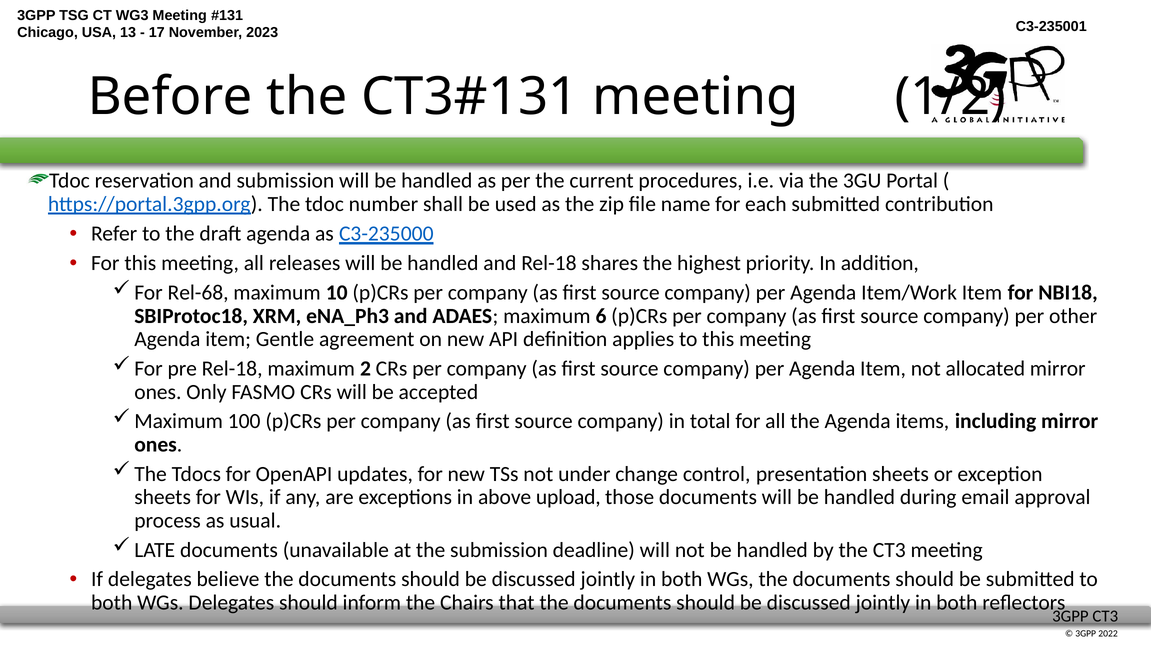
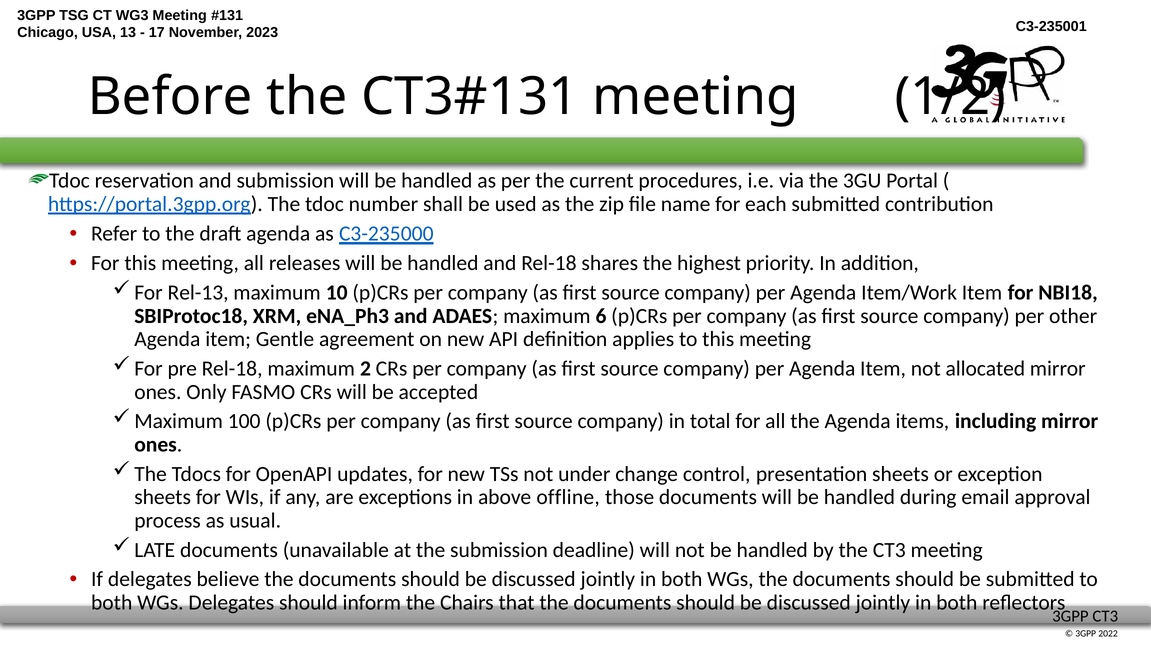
Rel-68: Rel-68 -> Rel-13
upload: upload -> offline
